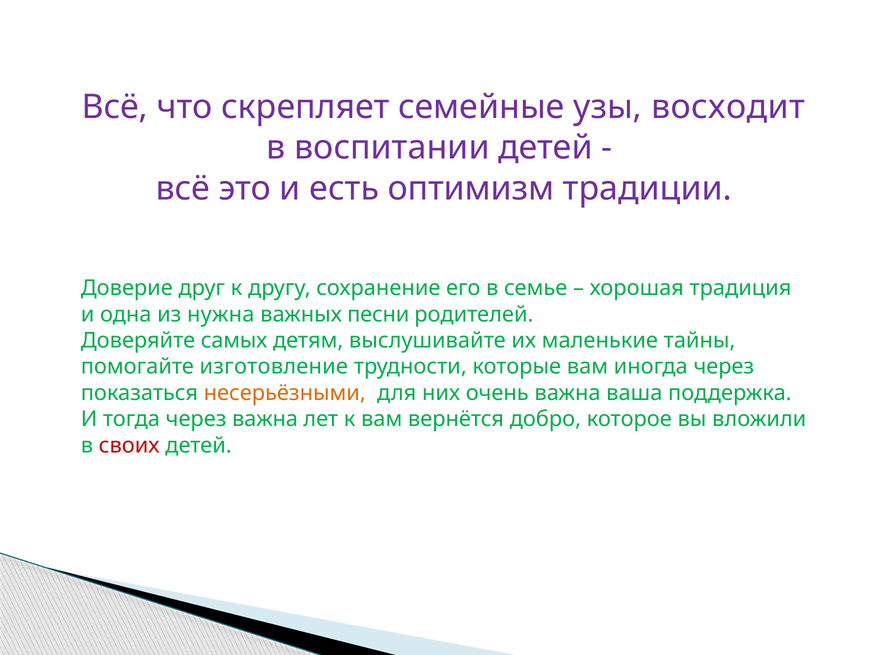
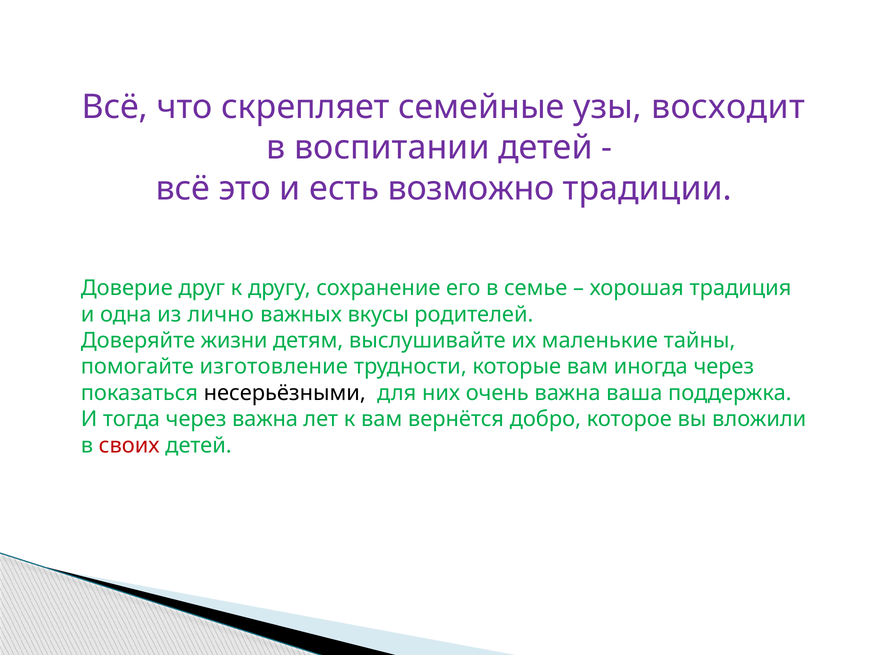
оптимизм: оптимизм -> возможно
нужна: нужна -> лично
песни: песни -> вкусы
самых: самых -> жизни
несерьёзными colour: orange -> black
